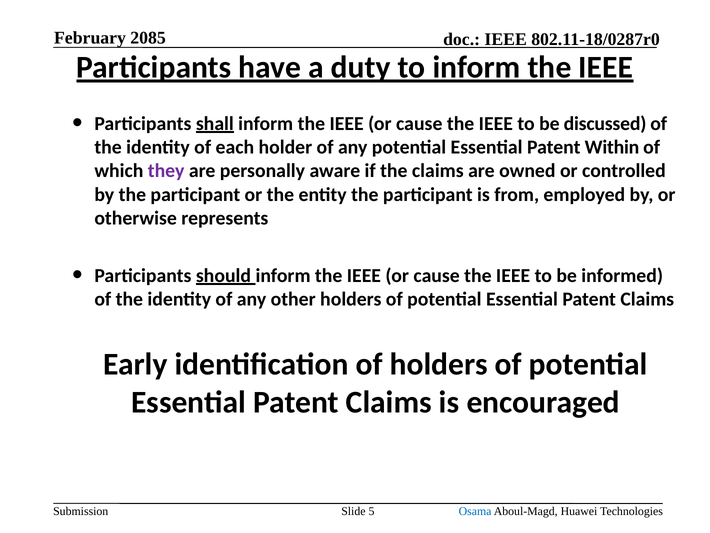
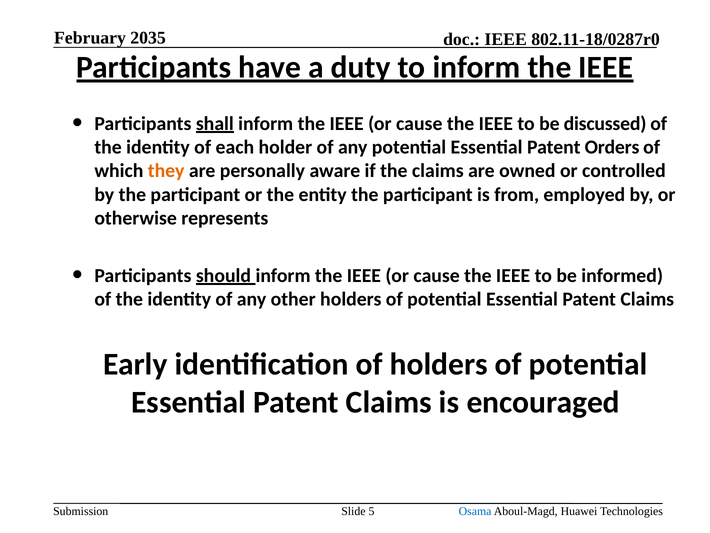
2085: 2085 -> 2035
Within: Within -> Orders
they colour: purple -> orange
